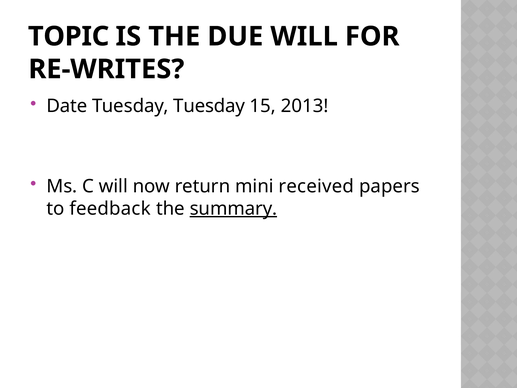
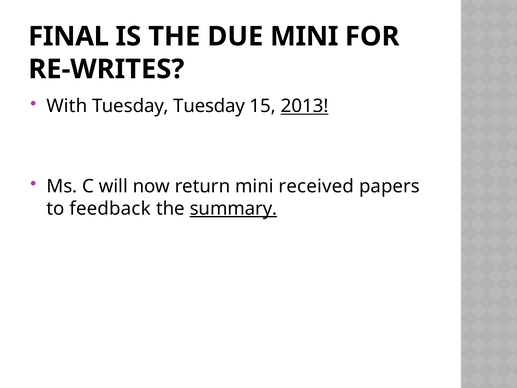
TOPIC: TOPIC -> FINAL
DUE WILL: WILL -> MINI
Date: Date -> With
2013 underline: none -> present
